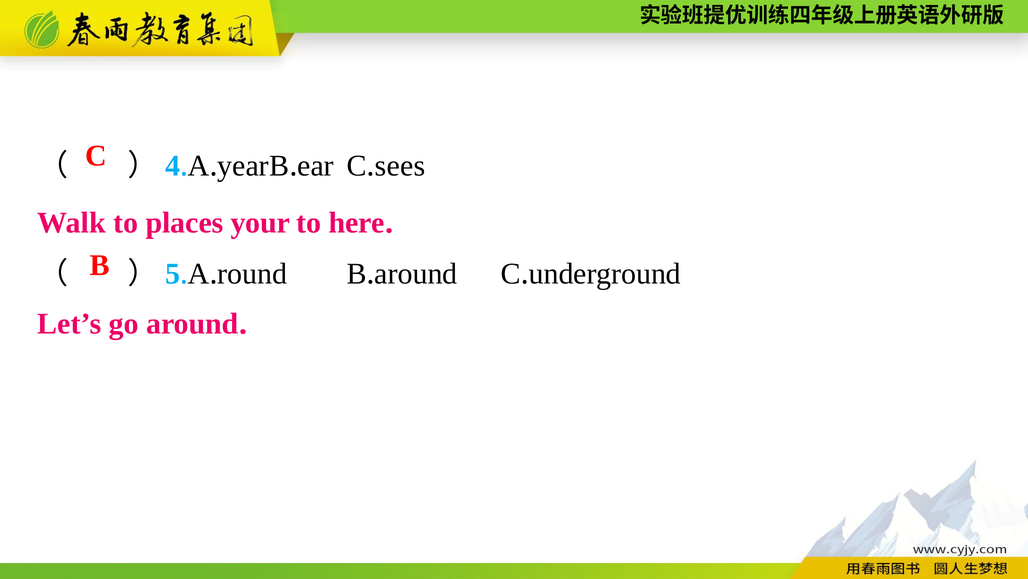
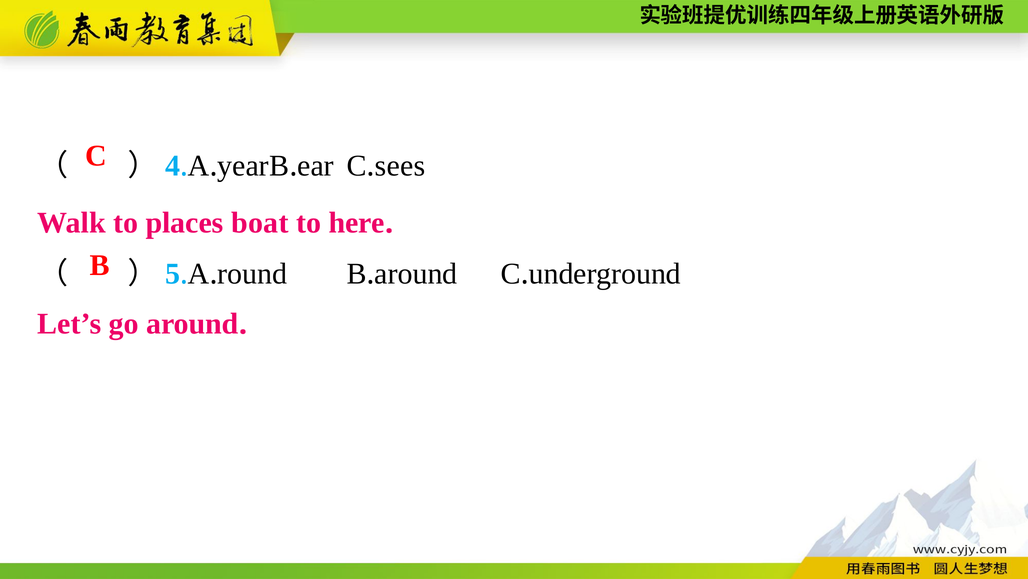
your: your -> boat
